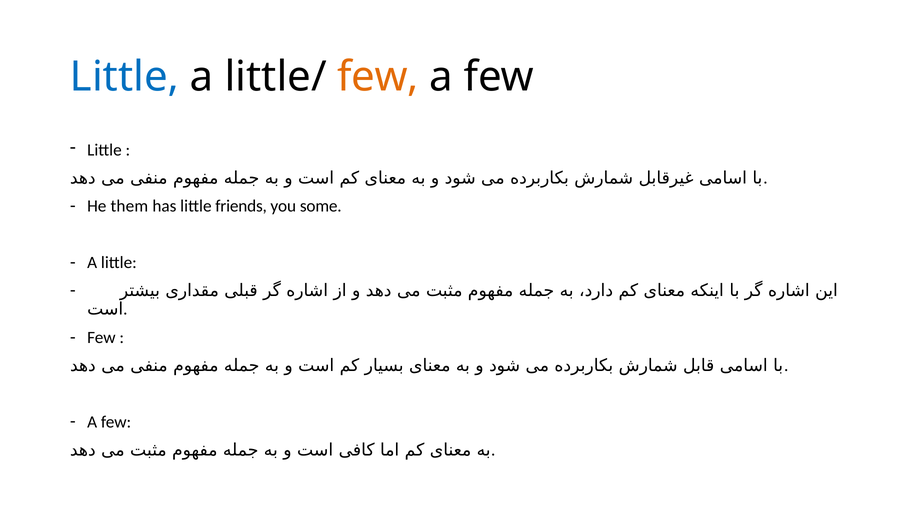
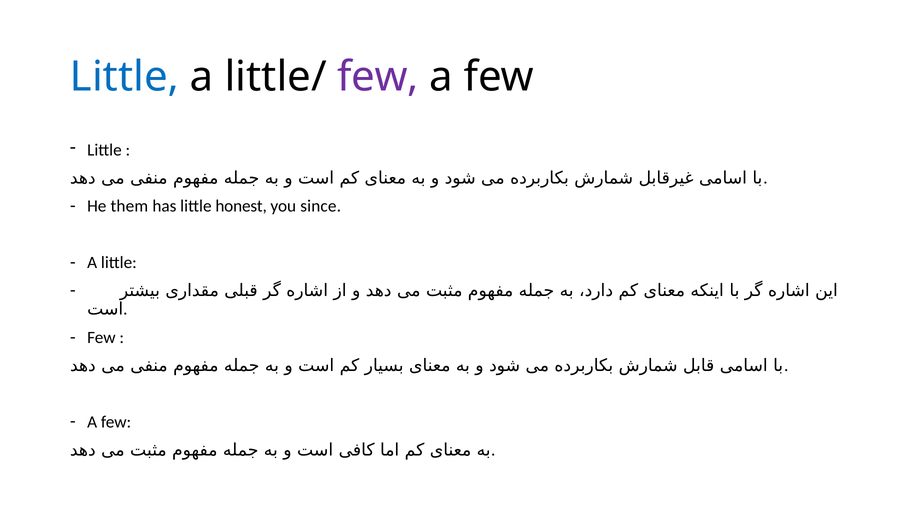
few at (378, 77) colour: orange -> purple
friends: friends -> honest
some: some -> since
